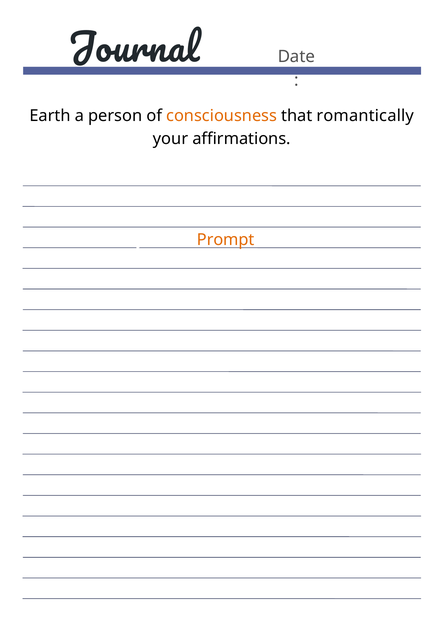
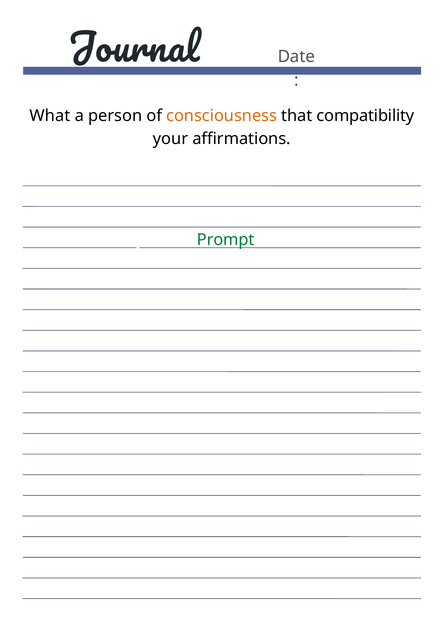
Earth: Earth -> What
romantically: romantically -> compatibility
Prompt colour: orange -> green
